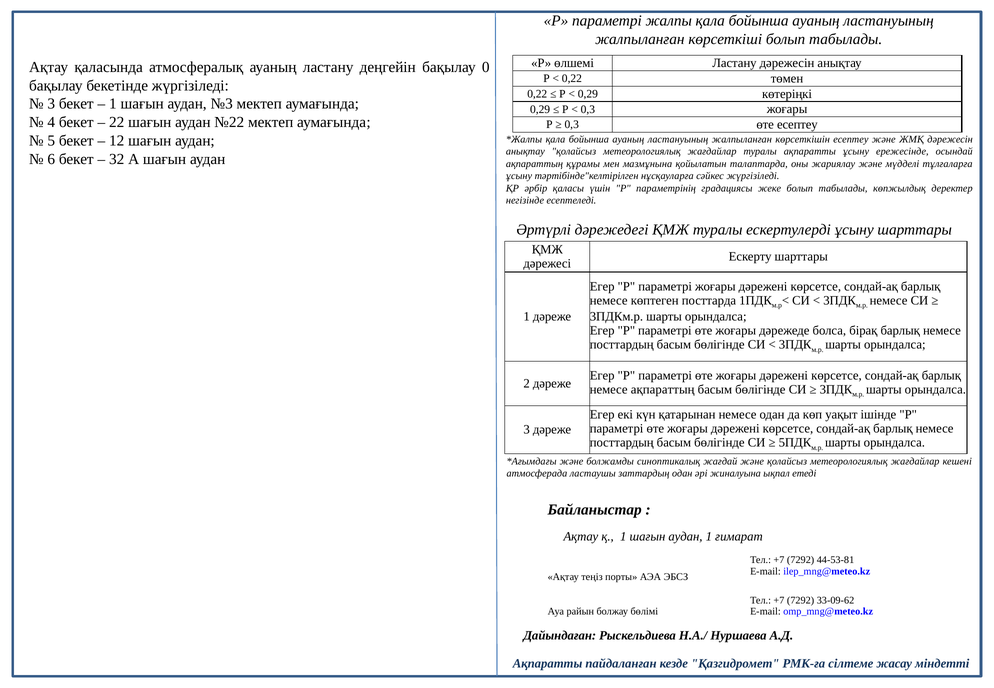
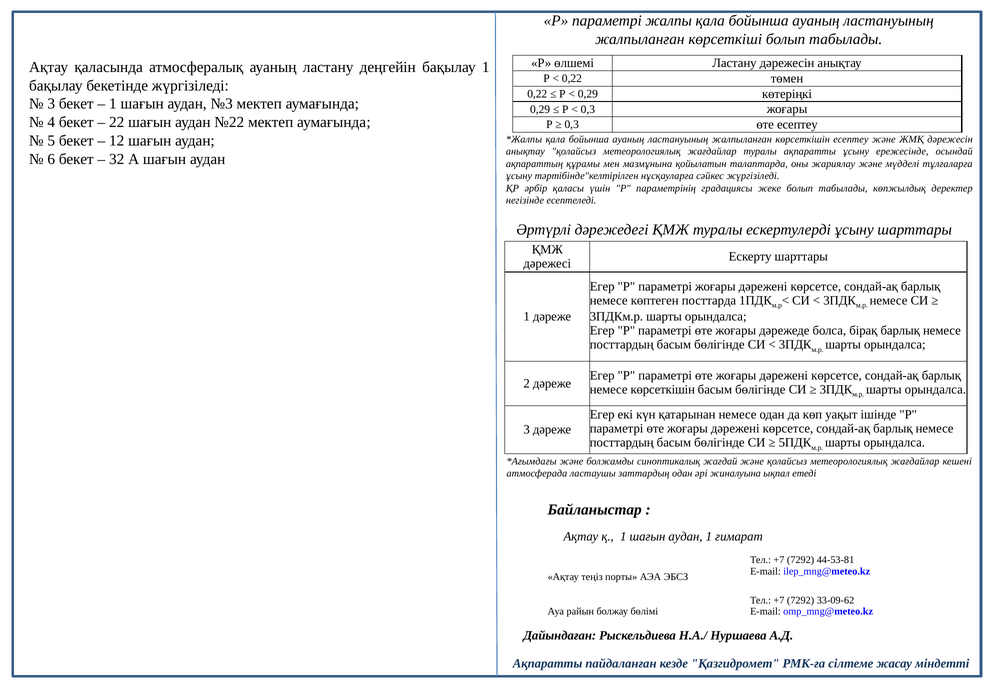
бақылау 0: 0 -> 1
немесе ақпараттың: ақпараттың -> көрсеткішін
